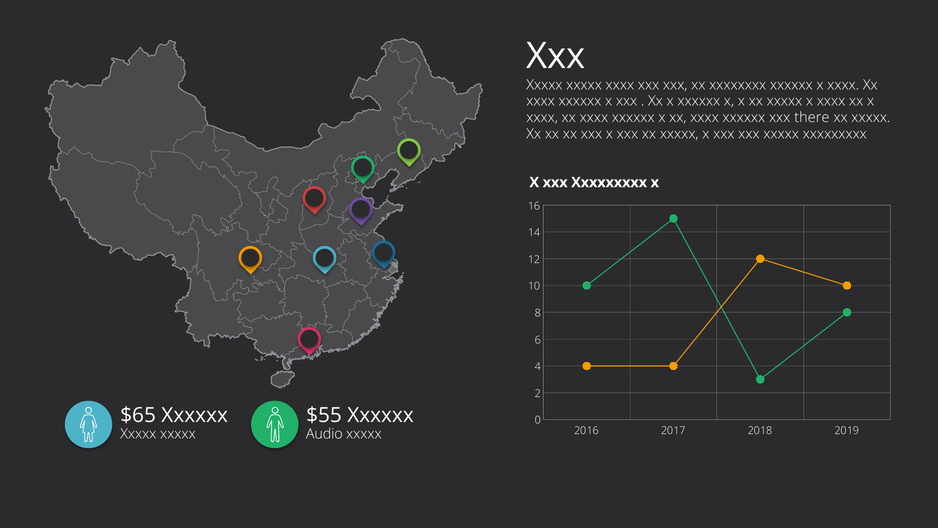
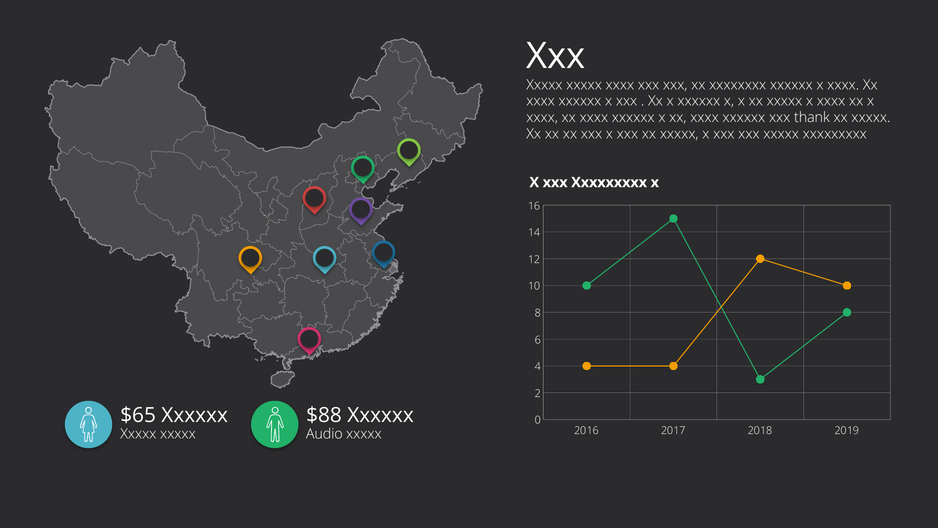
there: there -> thank
$55: $55 -> $88
